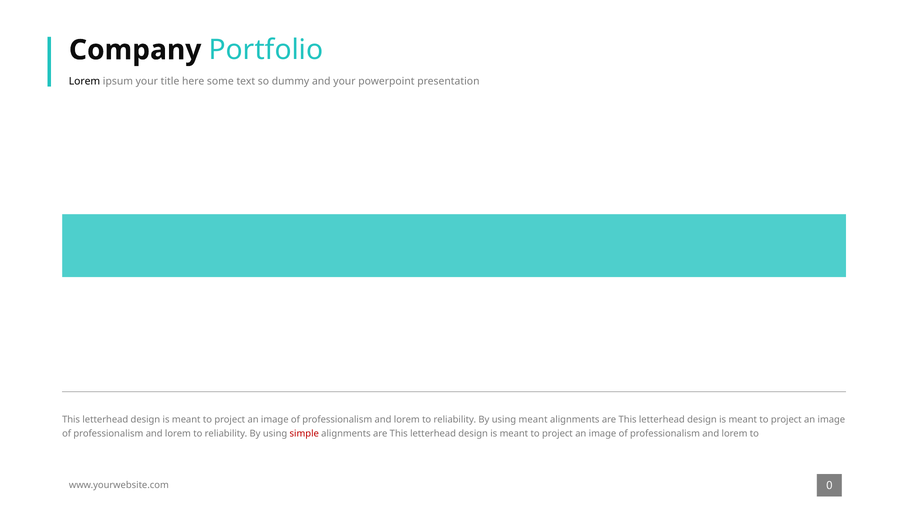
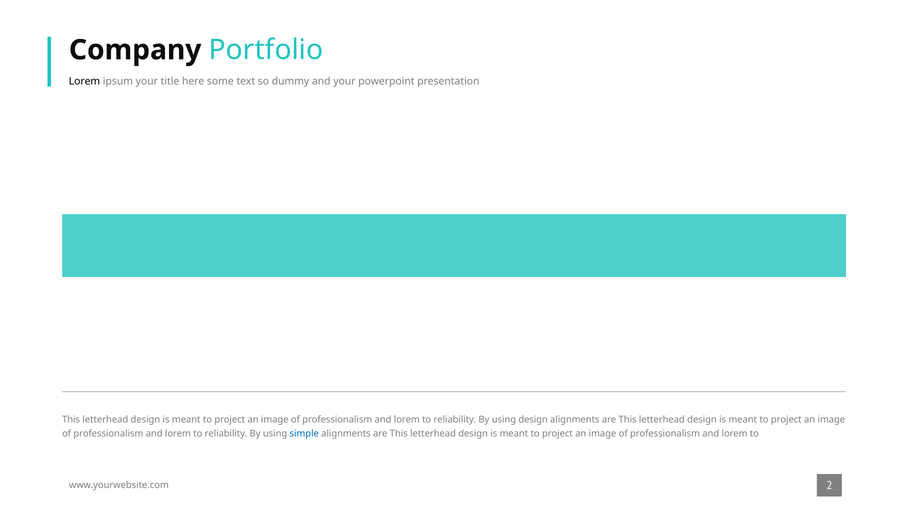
using meant: meant -> design
simple colour: red -> blue
0: 0 -> 2
